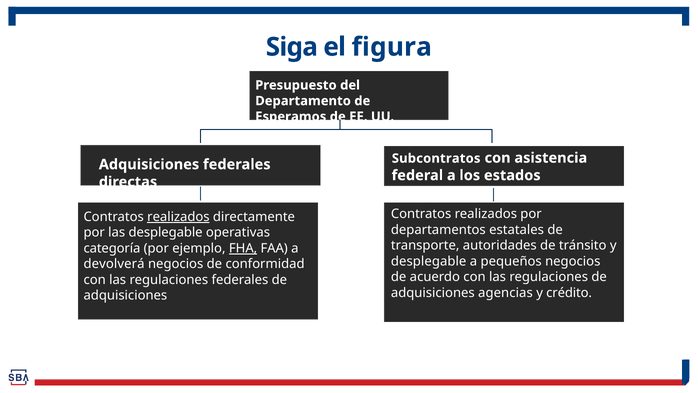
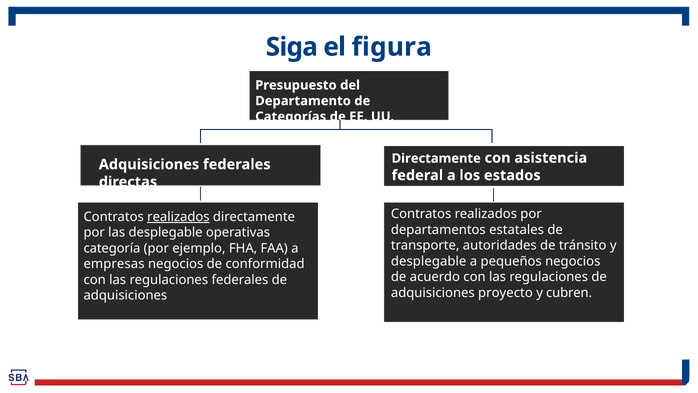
Esperamos: Esperamos -> Categorías
Subcontratos at (436, 158): Subcontratos -> Directamente
FHA underline: present -> none
devolverá: devolverá -> empresas
agencias: agencias -> proyecto
crédito: crédito -> cubren
